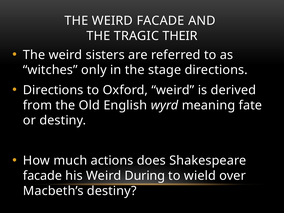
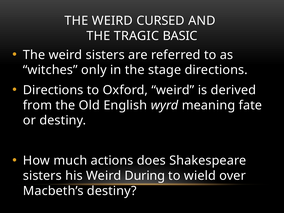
WEIRD FACADE: FACADE -> CURSED
THEIR: THEIR -> BASIC
facade at (42, 176): facade -> sisters
